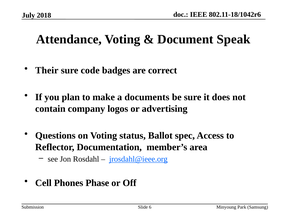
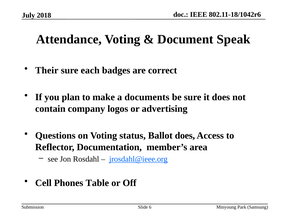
code: code -> each
Ballot spec: spec -> does
Phase: Phase -> Table
